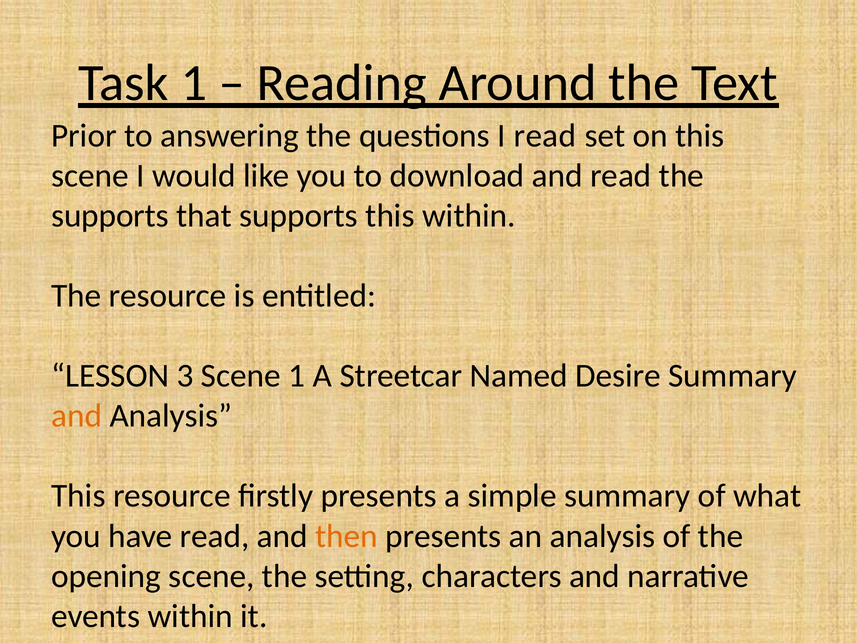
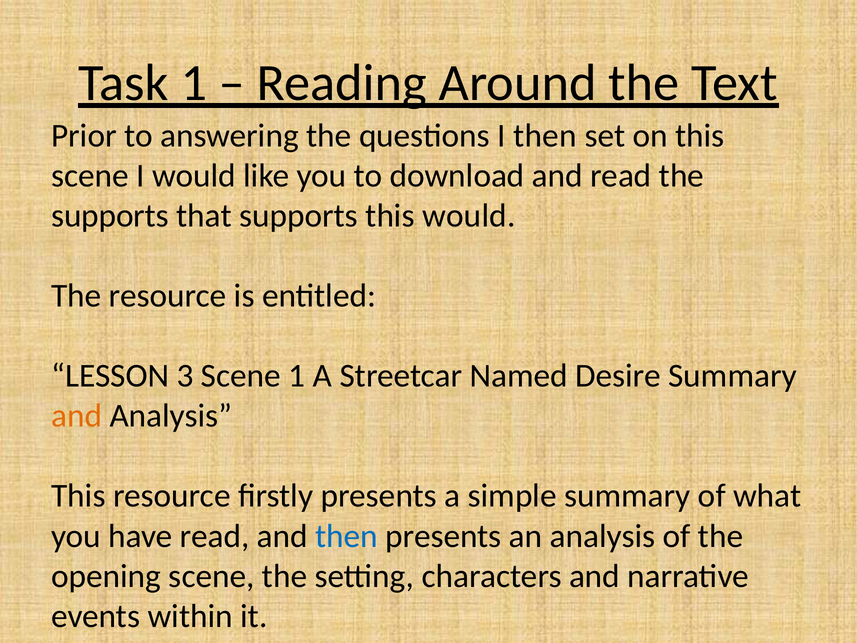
I read: read -> then
this within: within -> would
then at (347, 536) colour: orange -> blue
